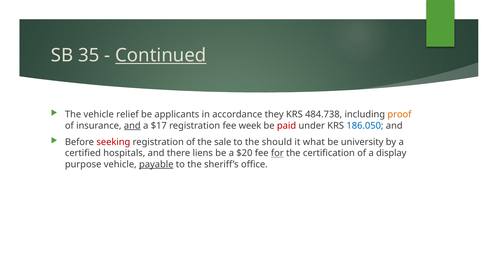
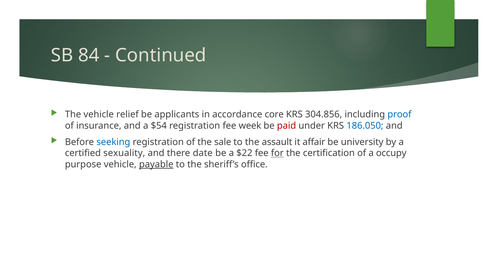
35: 35 -> 84
Continued underline: present -> none
they: they -> core
484.738: 484.738 -> 304.856
proof colour: orange -> blue
and at (132, 126) underline: present -> none
$17: $17 -> $54
seeking colour: red -> blue
should: should -> assault
what: what -> affair
hospitals: hospitals -> sexuality
liens: liens -> date
$20: $20 -> $22
display: display -> occupy
